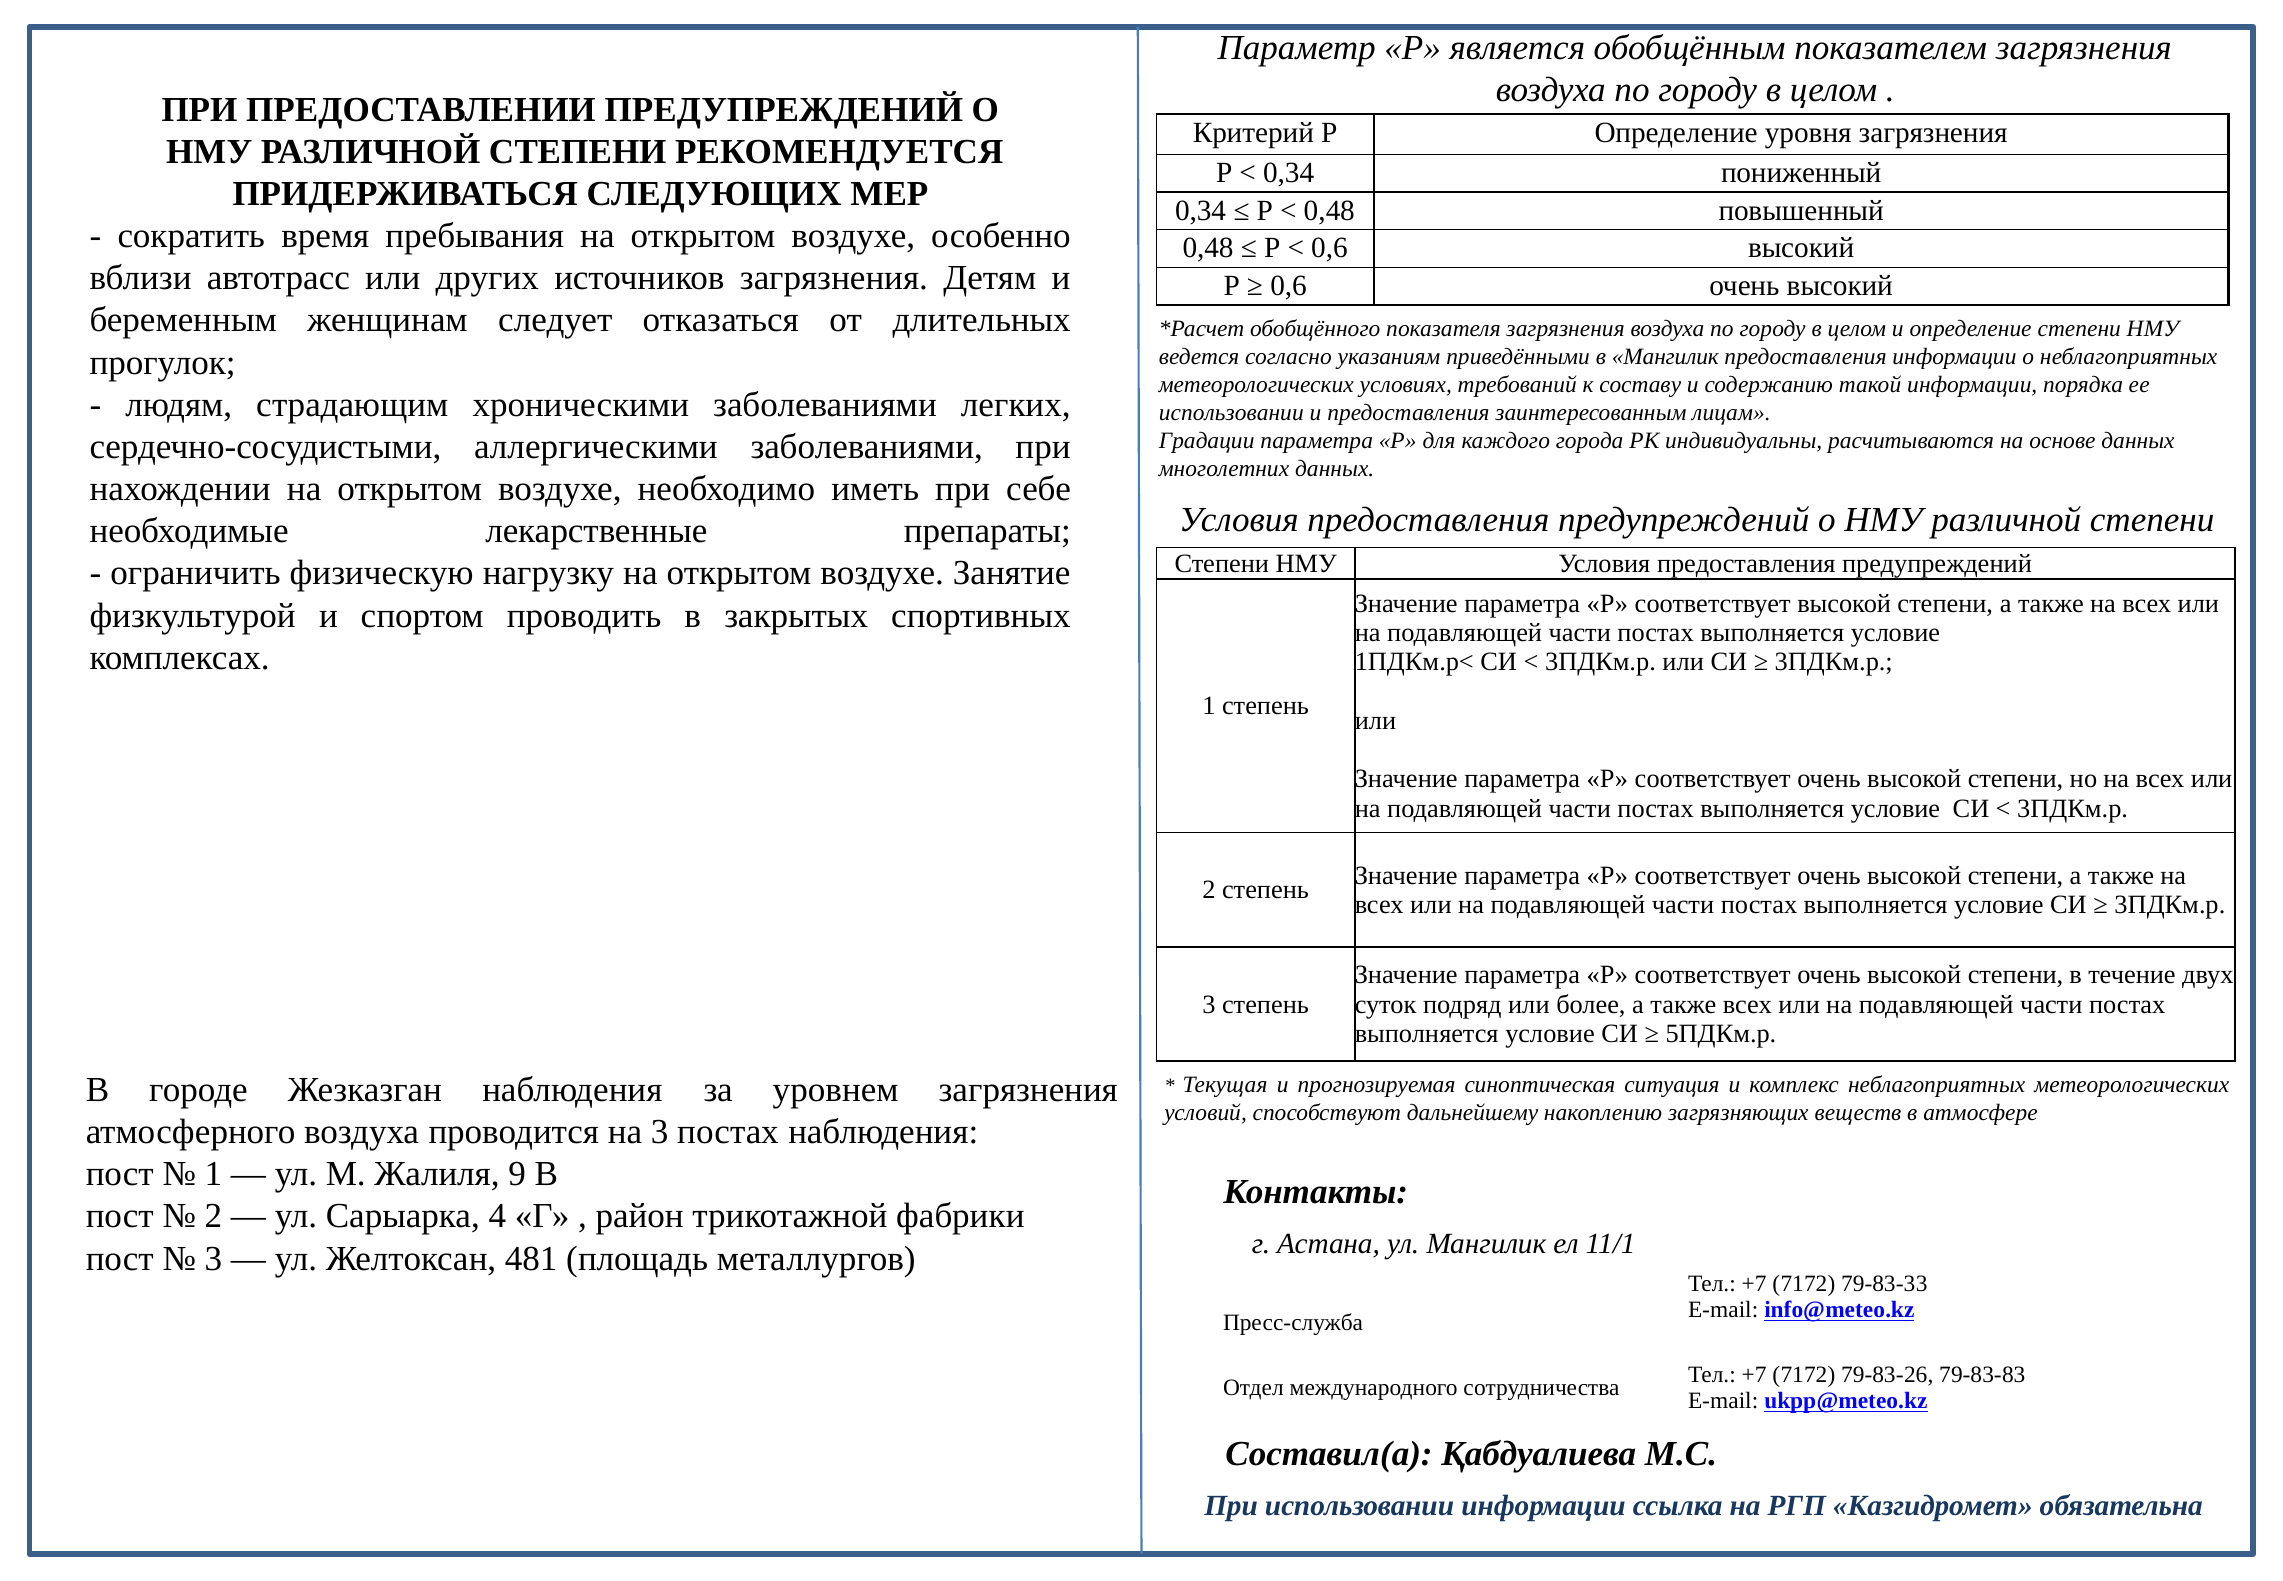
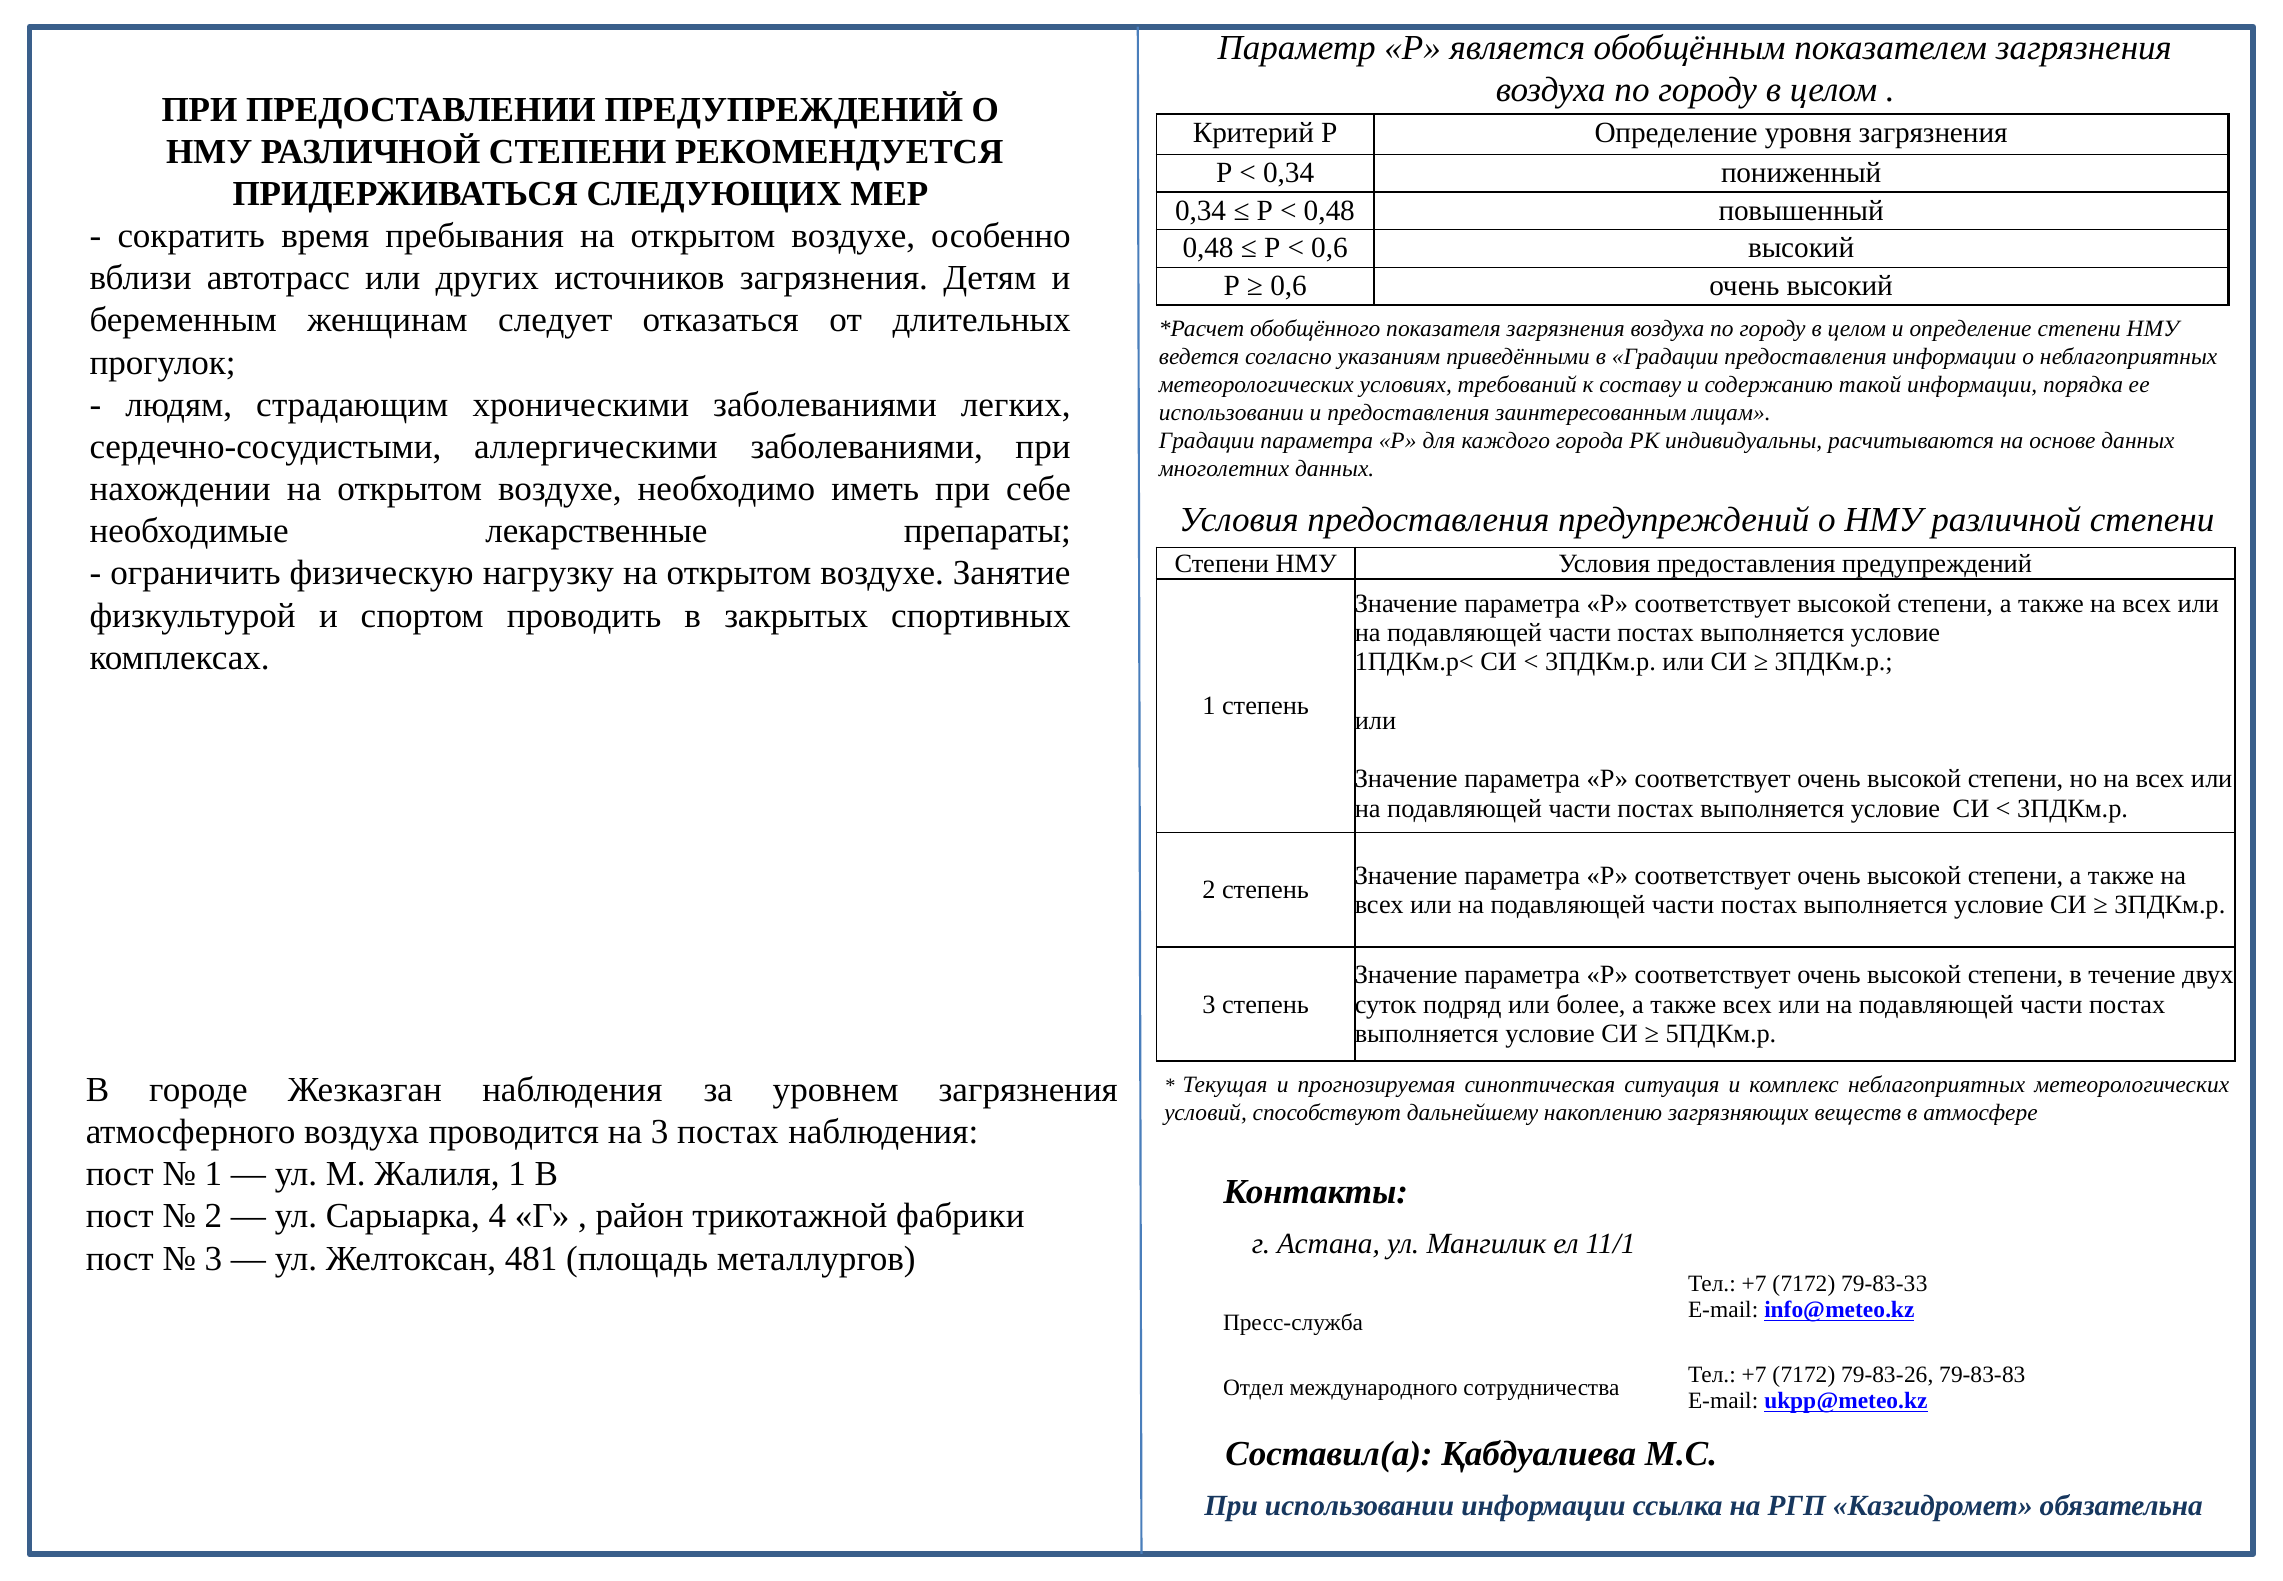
в Мангилик: Мангилик -> Градации
Жалиля 9: 9 -> 1
